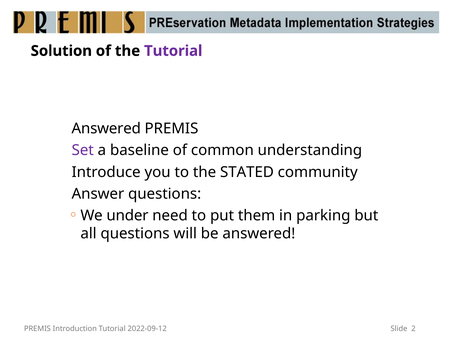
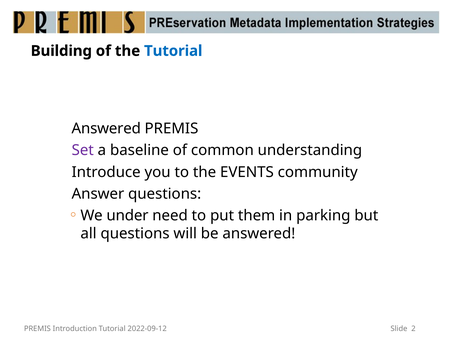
Solution: Solution -> Building
Tutorial at (173, 51) colour: purple -> blue
STATED: STATED -> EVENTS
